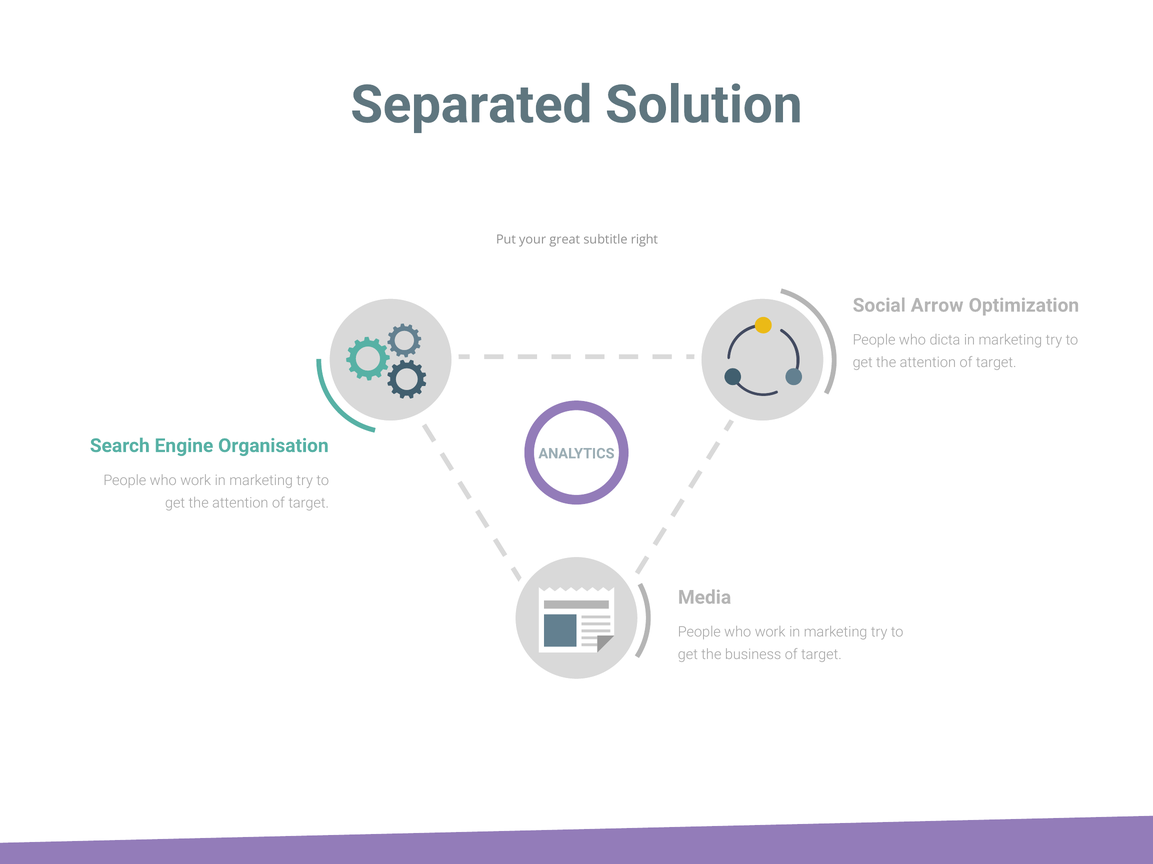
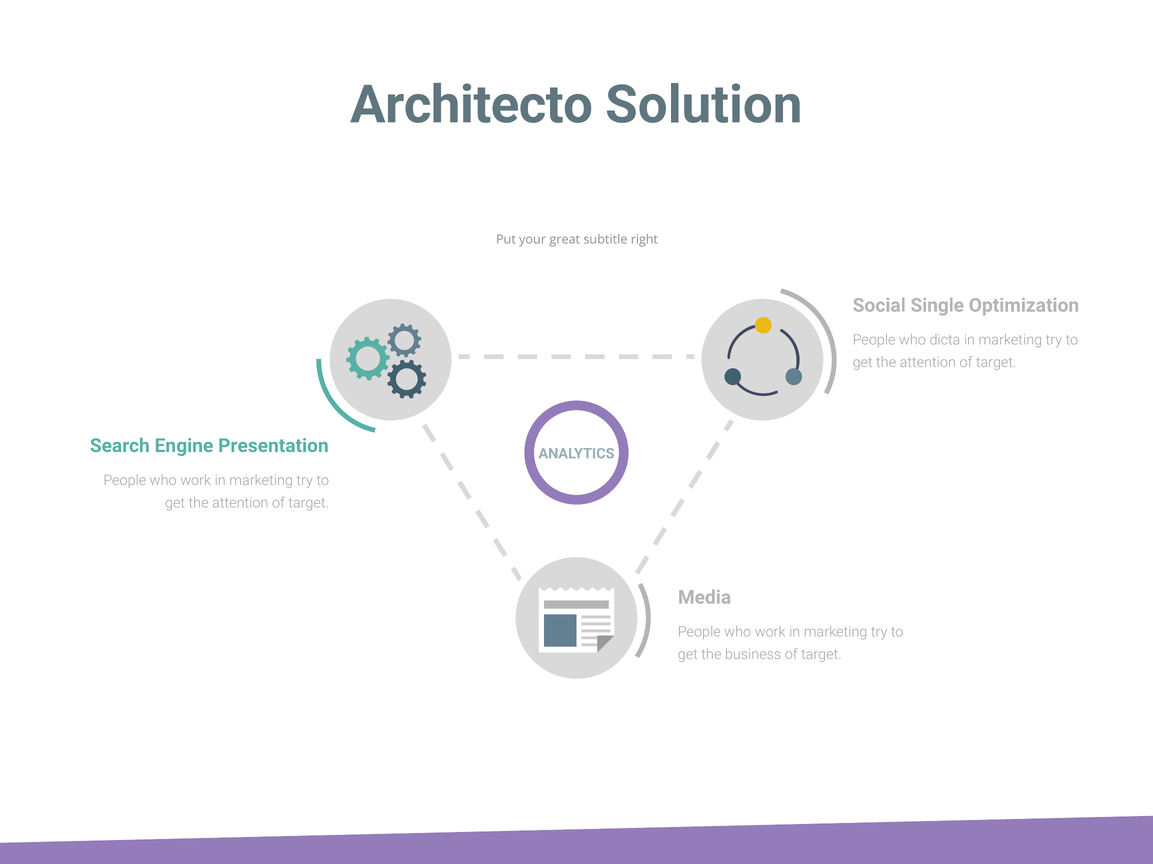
Separated: Separated -> Architecto
Arrow: Arrow -> Single
Organisation: Organisation -> Presentation
